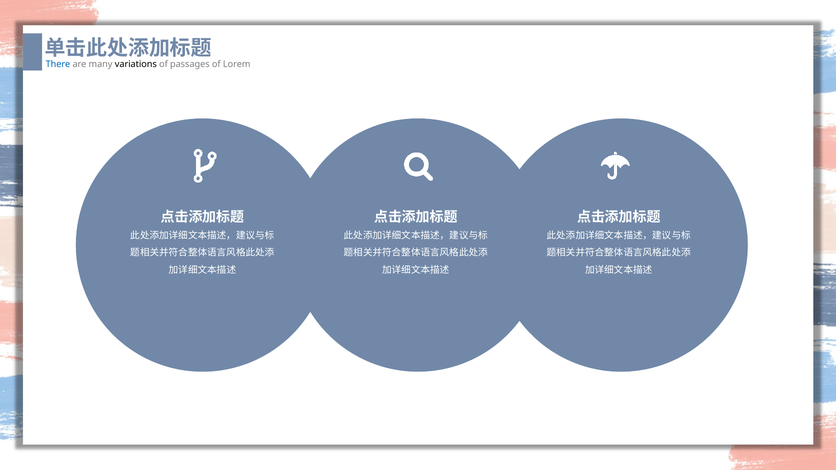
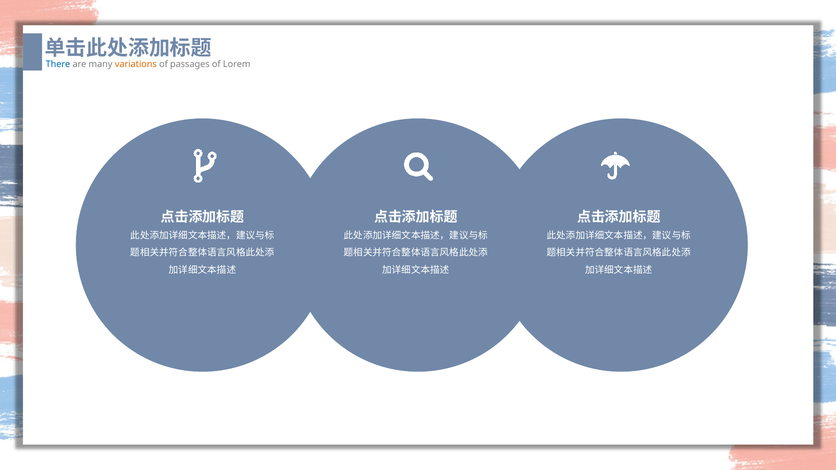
variations colour: black -> orange
